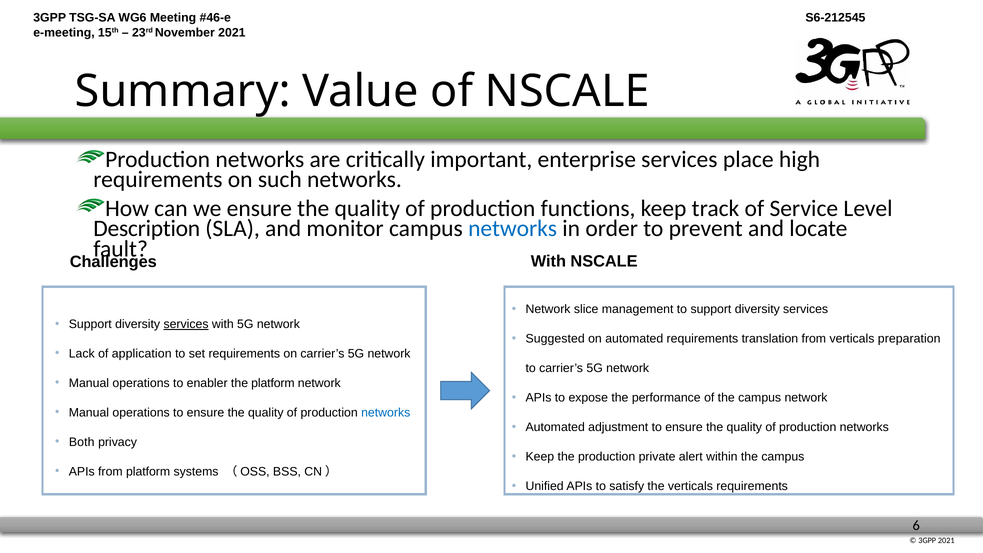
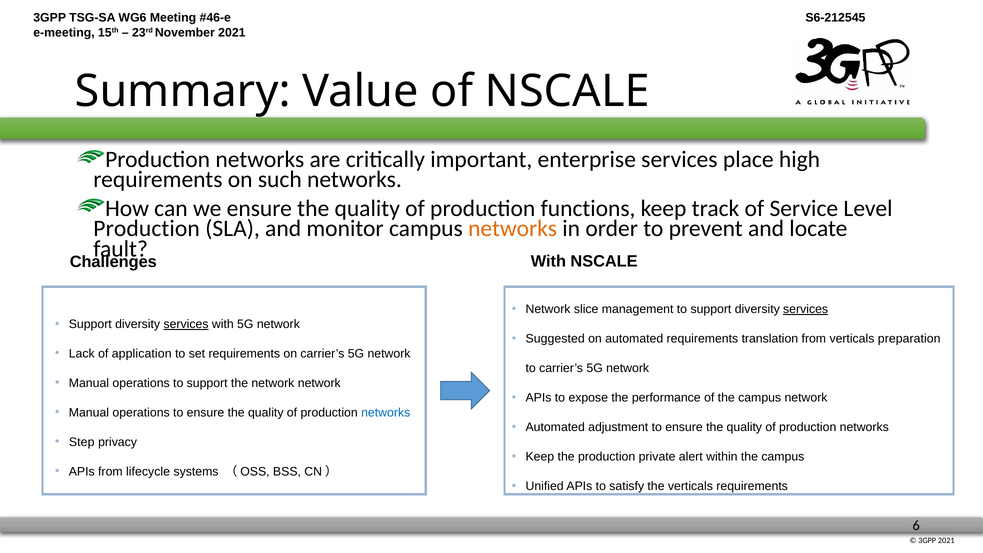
Description at (147, 229): Description -> Production
networks at (513, 229) colour: blue -> orange
services at (806, 309) underline: none -> present
operations to enabler: enabler -> support
the platform: platform -> network
Both: Both -> Step
from platform: platform -> lifecycle
